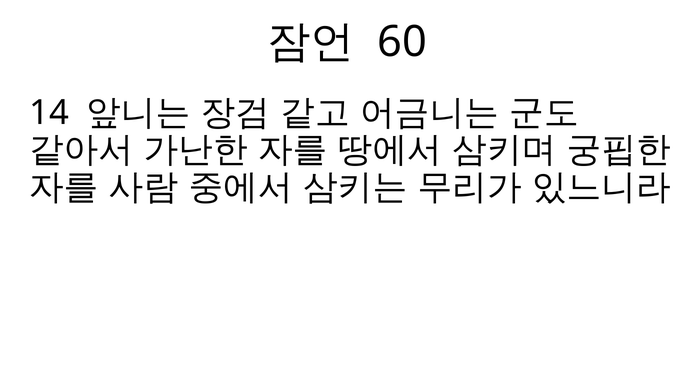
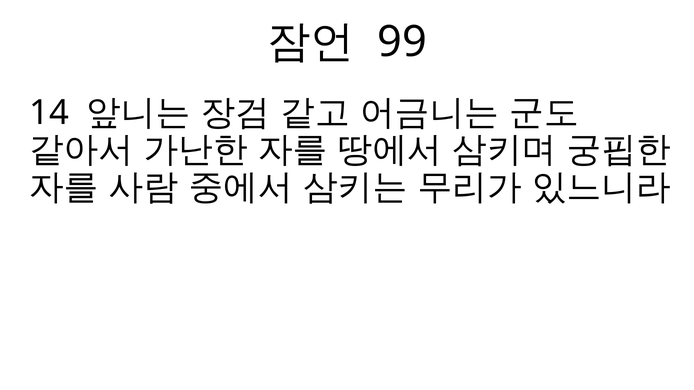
60: 60 -> 99
